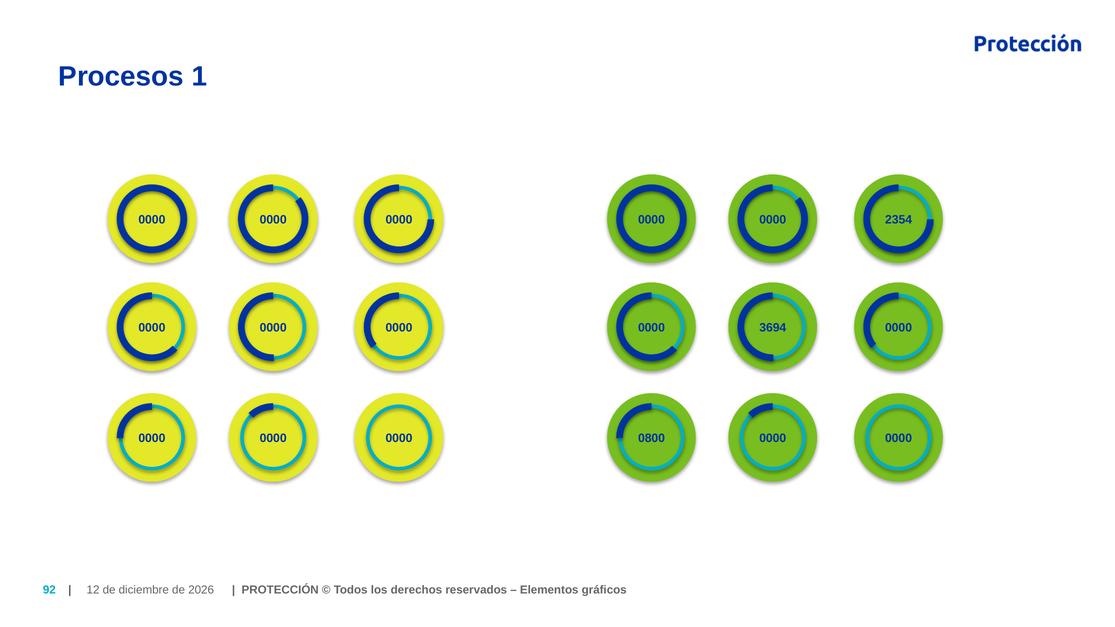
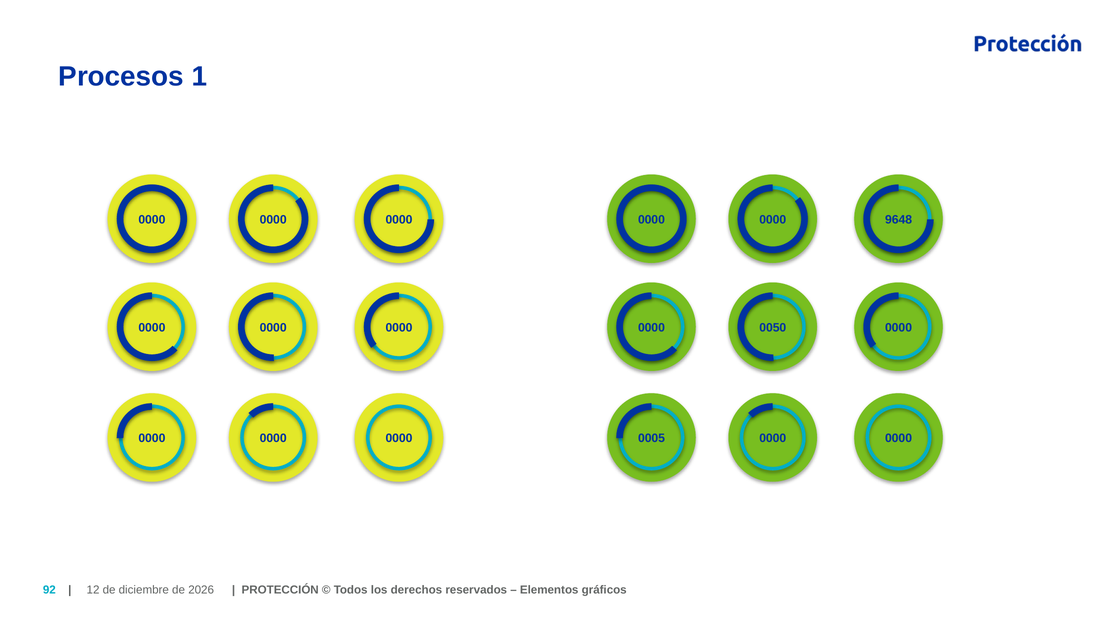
2354: 2354 -> 9648
3694: 3694 -> 0050
0800: 0800 -> 0005
